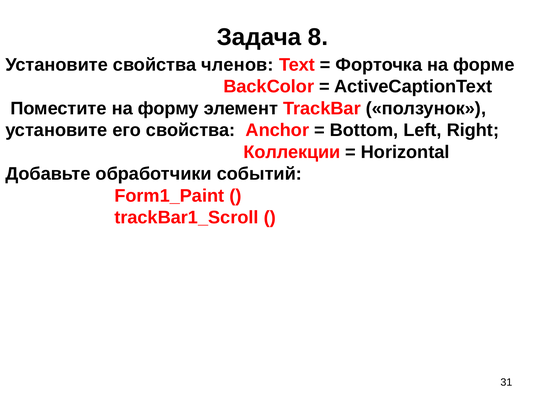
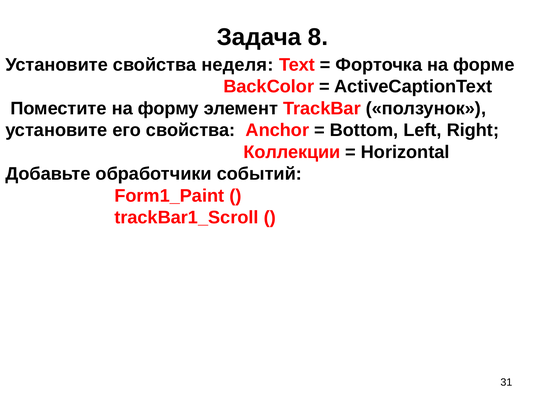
членов: членов -> неделя
